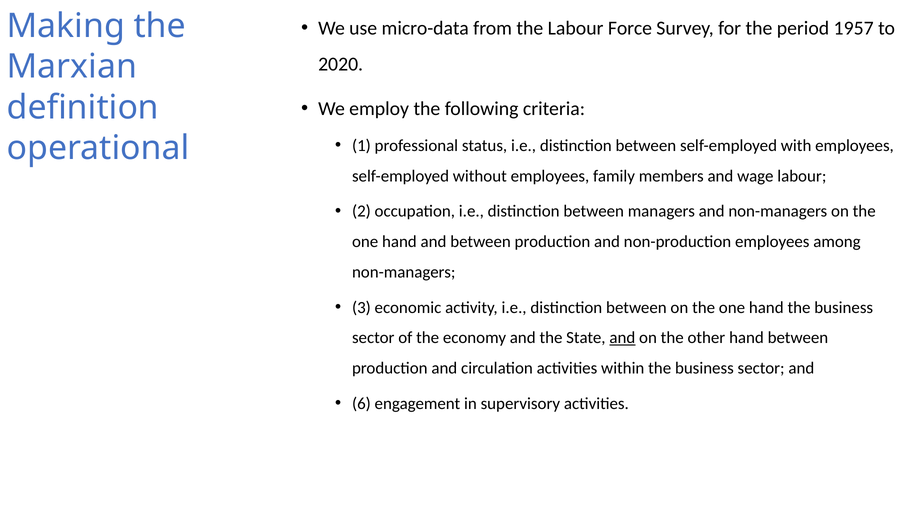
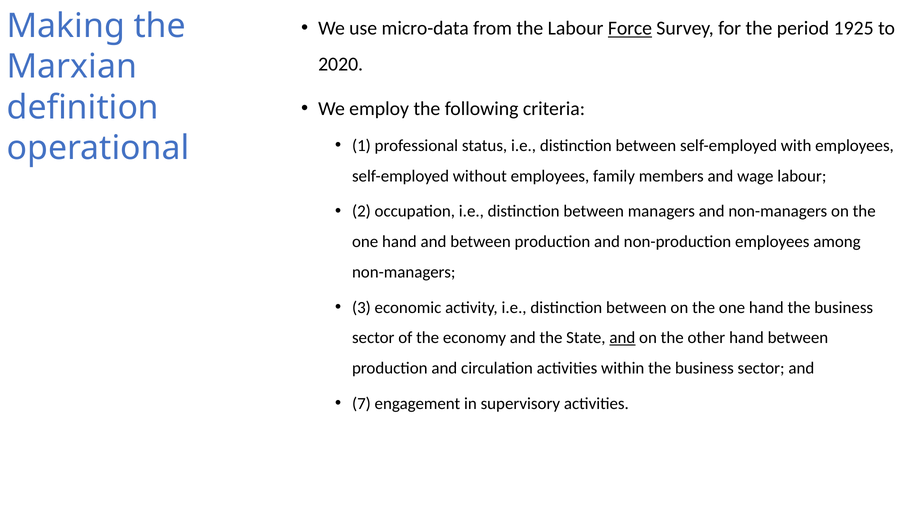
Force underline: none -> present
1957: 1957 -> 1925
6: 6 -> 7
